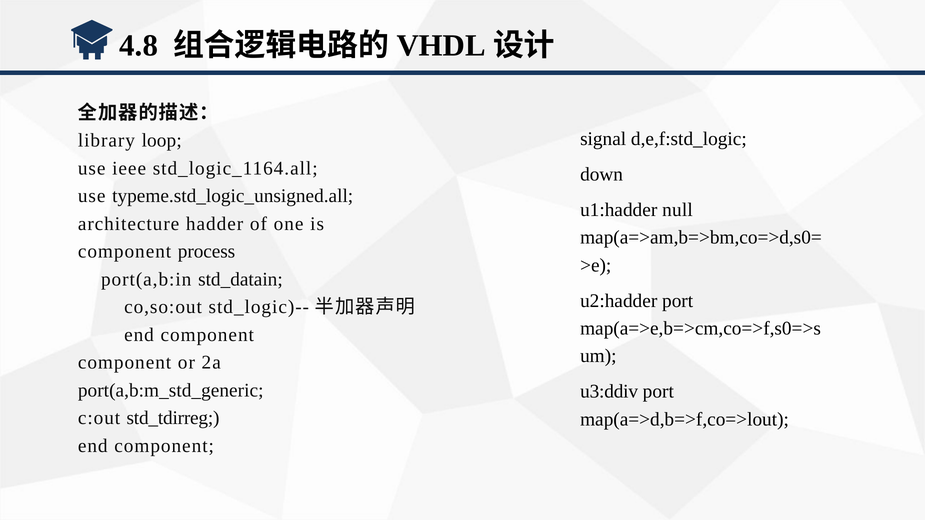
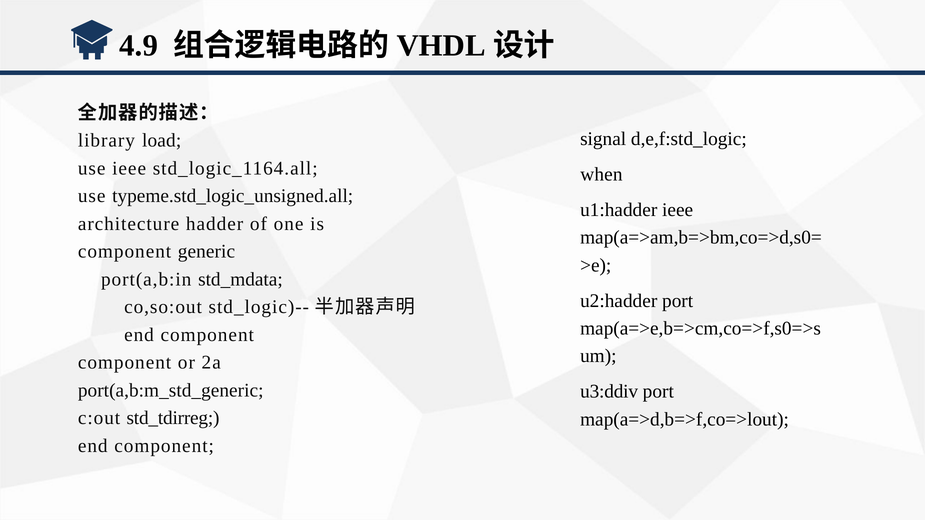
4.8: 4.8 -> 4.9
loop: loop -> load
down: down -> when
u1:hadder null: null -> ieee
process: process -> generic
std_datain: std_datain -> std_mdata
